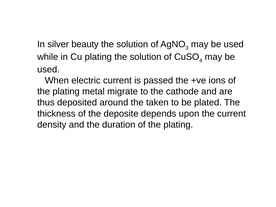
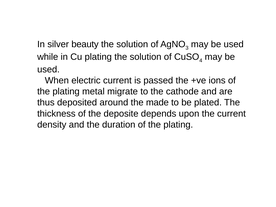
taken: taken -> made
